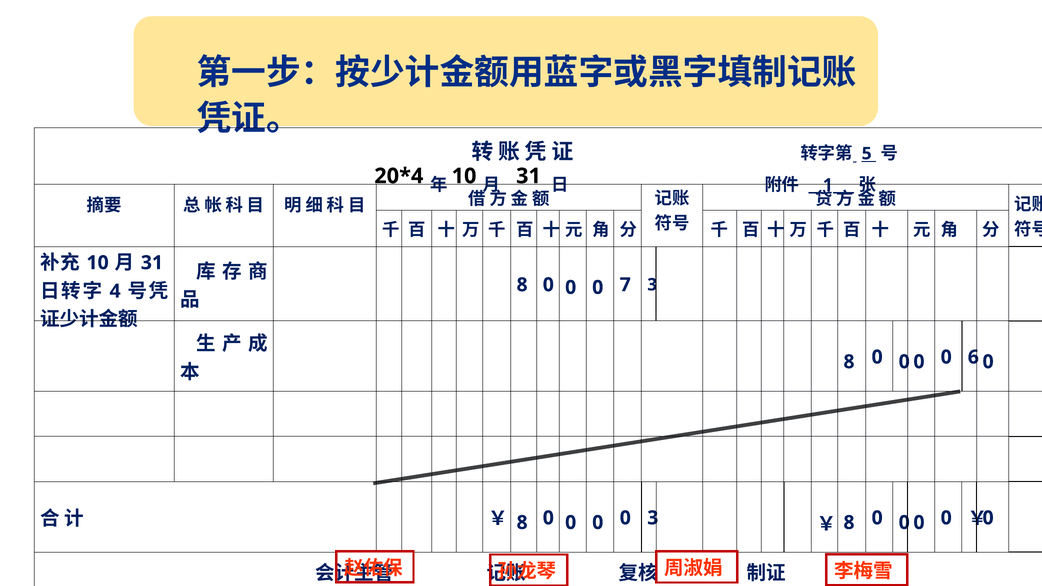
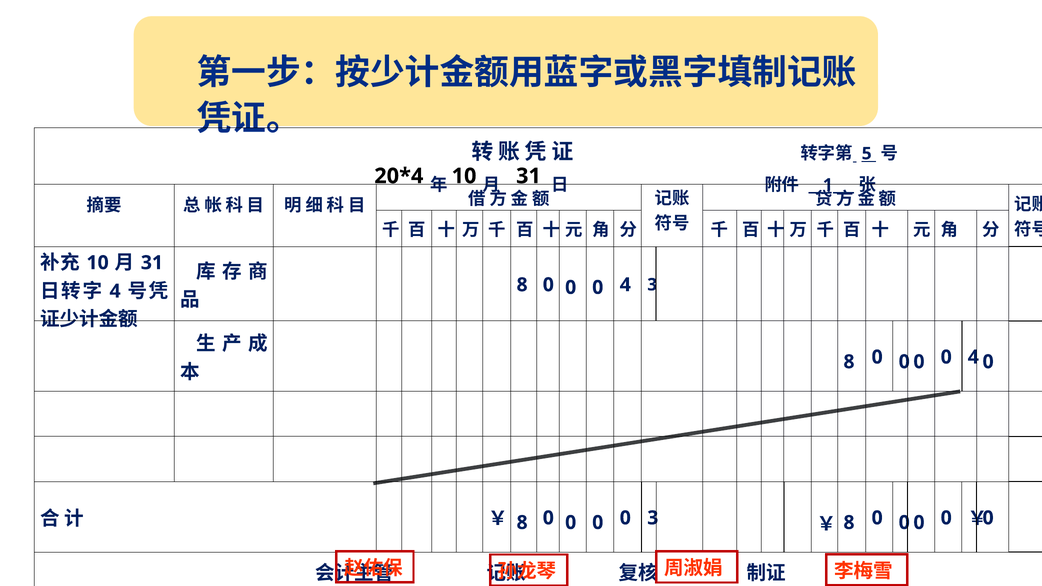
0 0 7: 7 -> 4
6 at (973, 357): 6 -> 4
